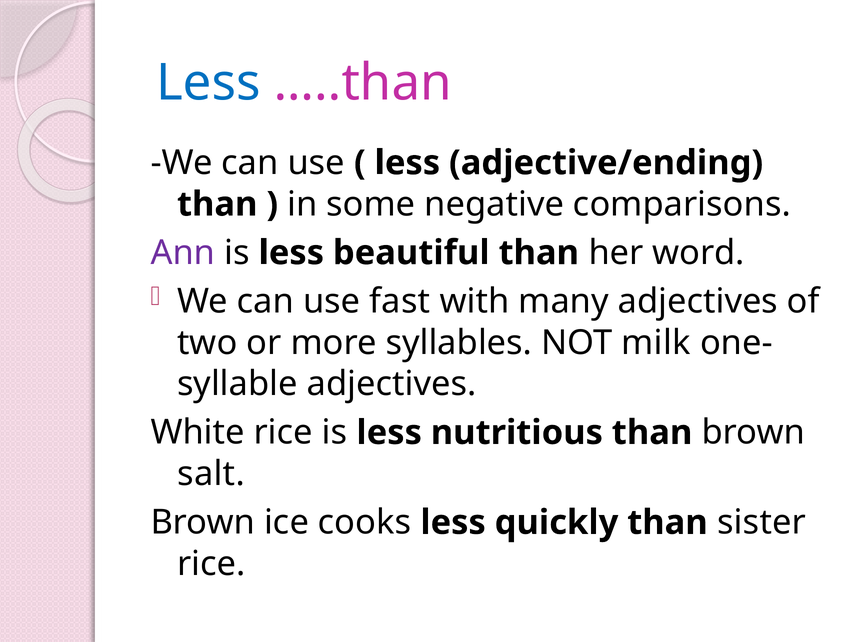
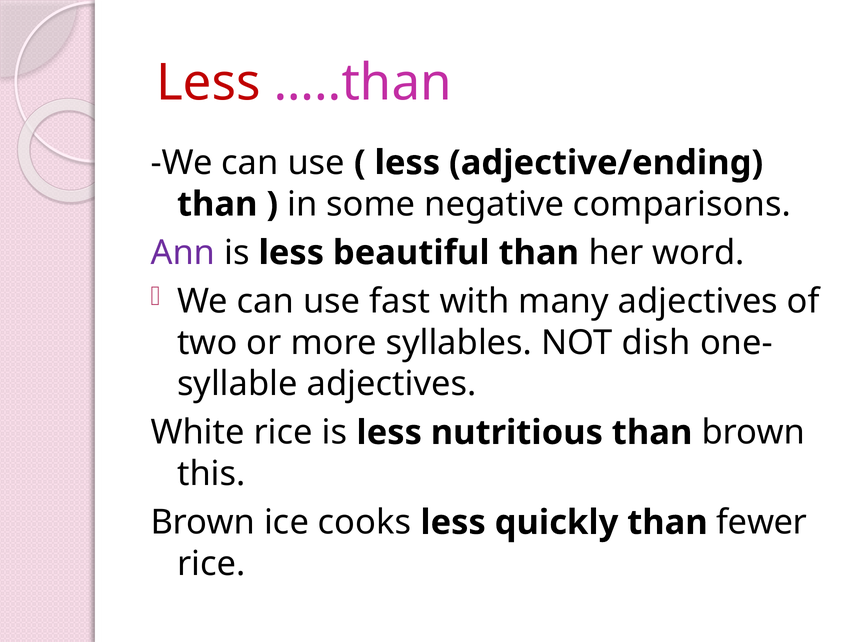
Less at (208, 83) colour: blue -> red
milk: milk -> dish
salt: salt -> this
sister: sister -> fewer
